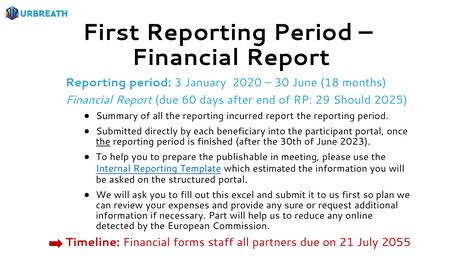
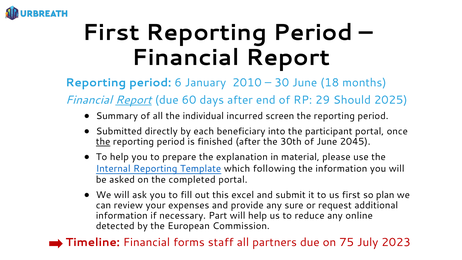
3: 3 -> 6
2020: 2020 -> 2010
Report at (134, 100) underline: none -> present
all the reporting: reporting -> individual
incurred report: report -> screen
2023: 2023 -> 2045
publishable: publishable -> explanation
meeting: meeting -> material
estimated: estimated -> following
structured: structured -> completed
21: 21 -> 75
2055: 2055 -> 2023
